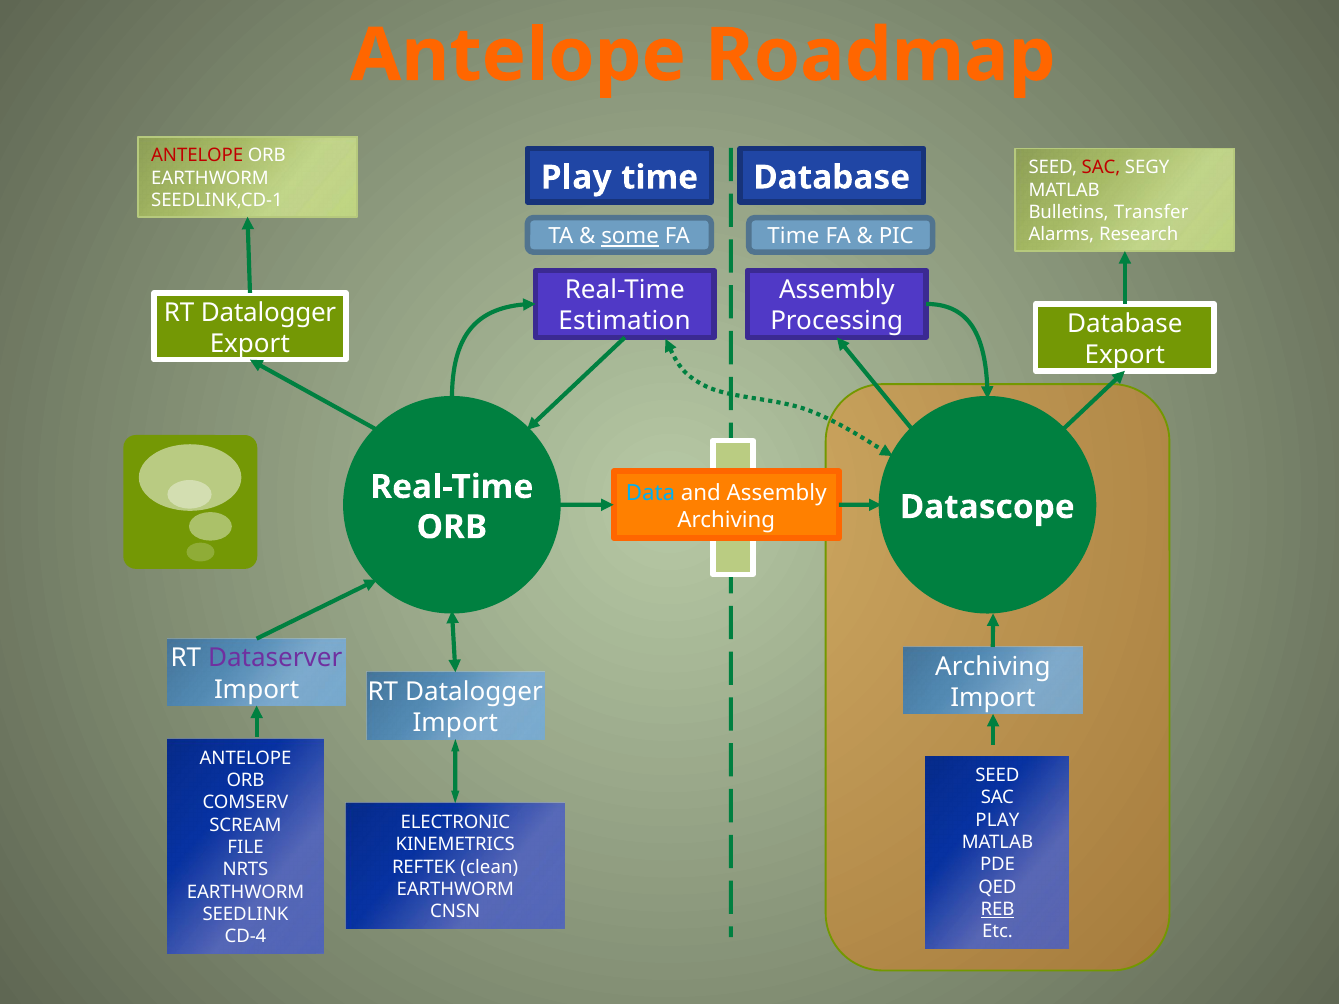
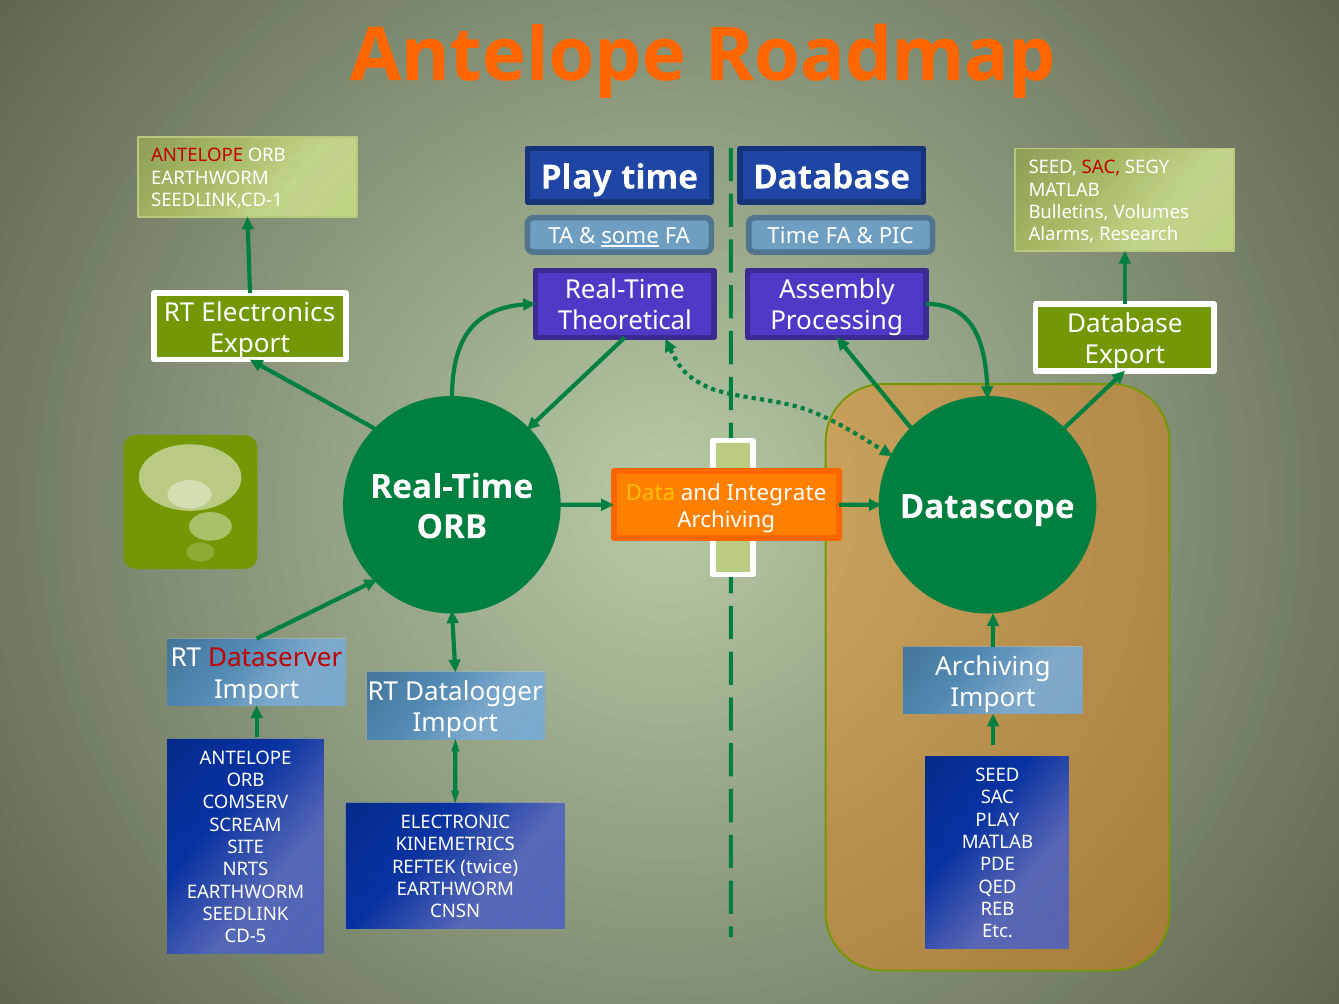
Transfer: Transfer -> Volumes
Datalogger at (269, 313): Datalogger -> Electronics
Estimation: Estimation -> Theoretical
Data colour: light blue -> yellow
and Assembly: Assembly -> Integrate
Dataserver colour: purple -> red
FILE: FILE -> SITE
clean: clean -> twice
REB underline: present -> none
CD-4: CD-4 -> CD-5
